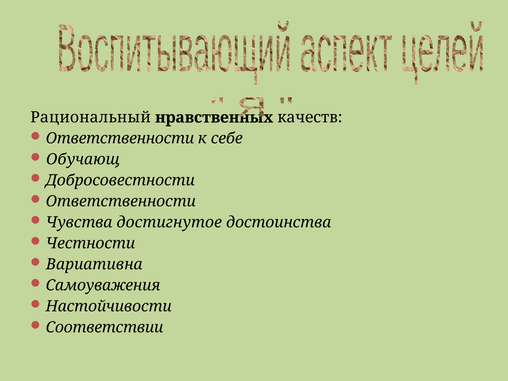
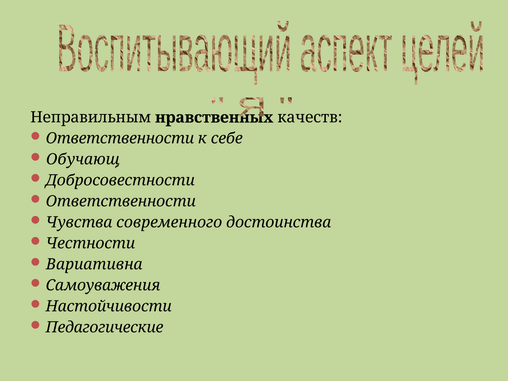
Рациональный: Рациональный -> Неправильным
достигнутое: достигнутое -> современного
Соответствии: Соответствии -> Педагогические
